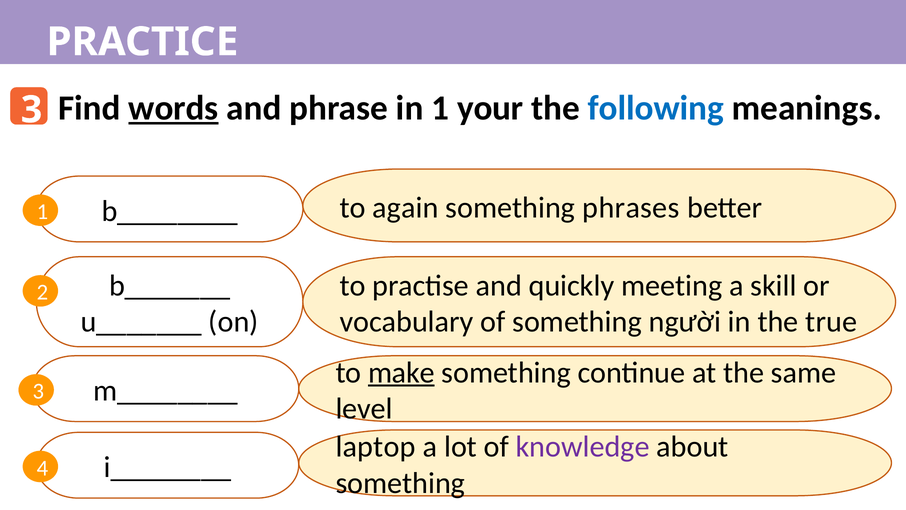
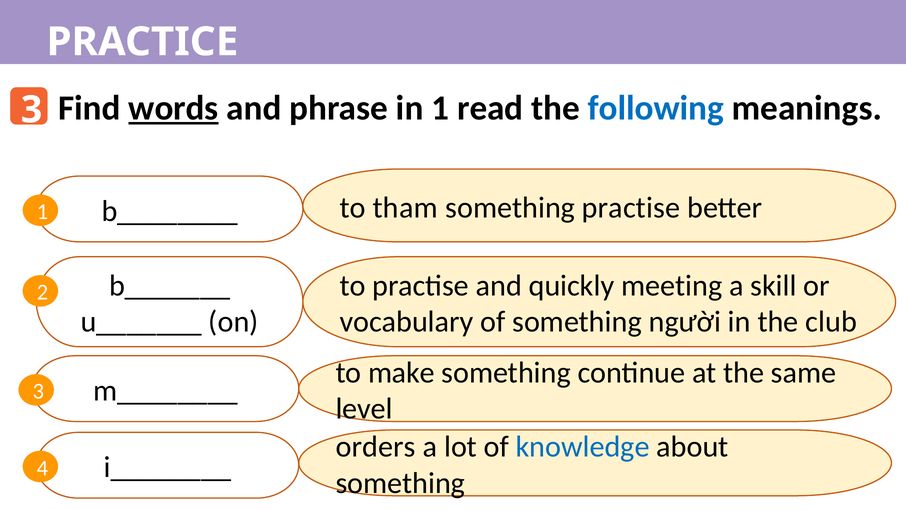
your: your -> read
again: again -> tham
something phrases: phrases -> practise
true: true -> club
make underline: present -> none
laptop: laptop -> orders
knowledge colour: purple -> blue
